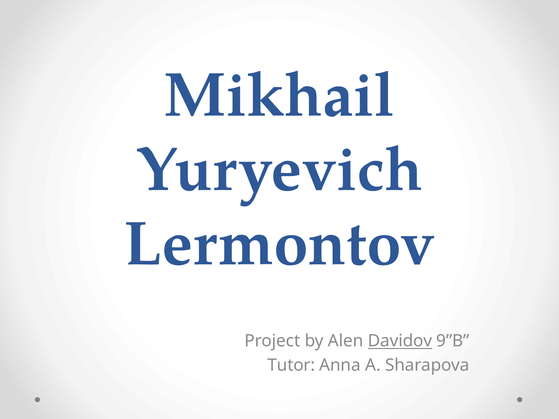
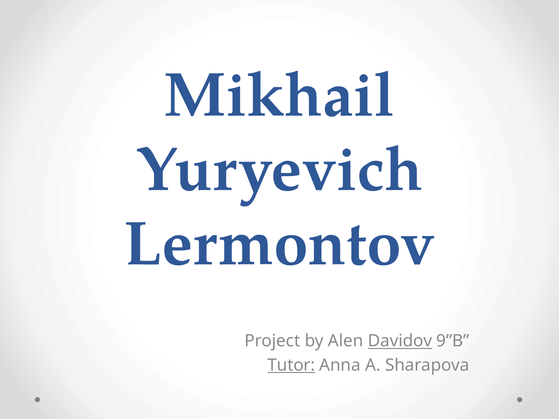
Tutor underline: none -> present
